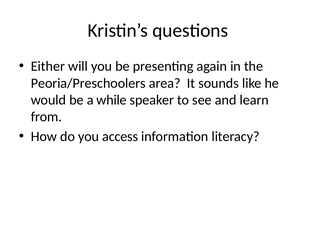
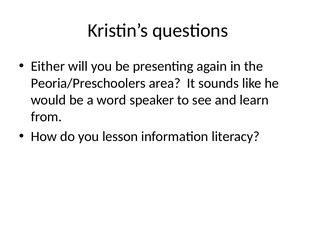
while: while -> word
access: access -> lesson
